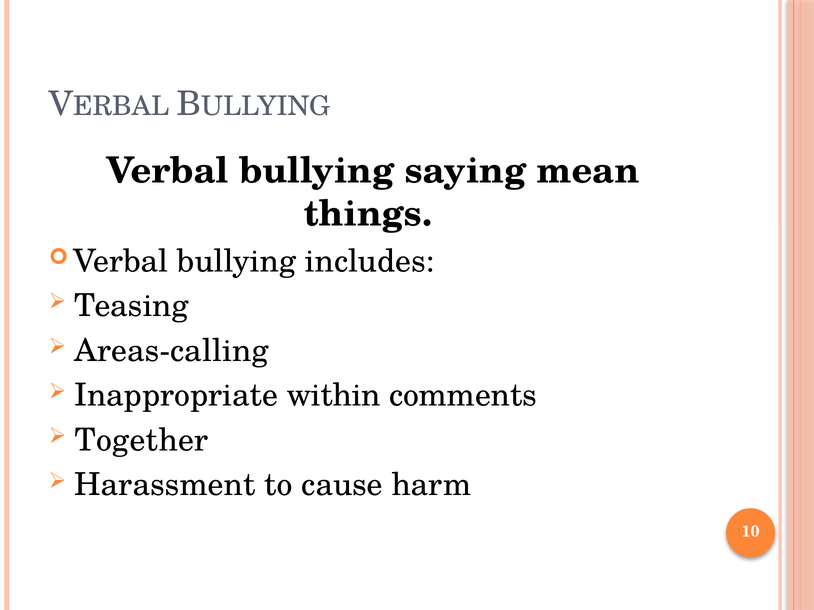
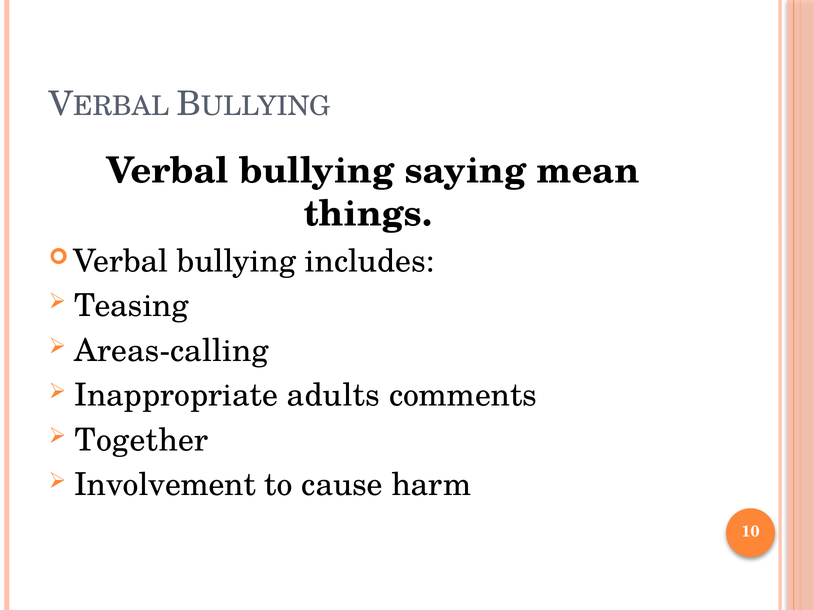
within: within -> adults
Harassment: Harassment -> Involvement
